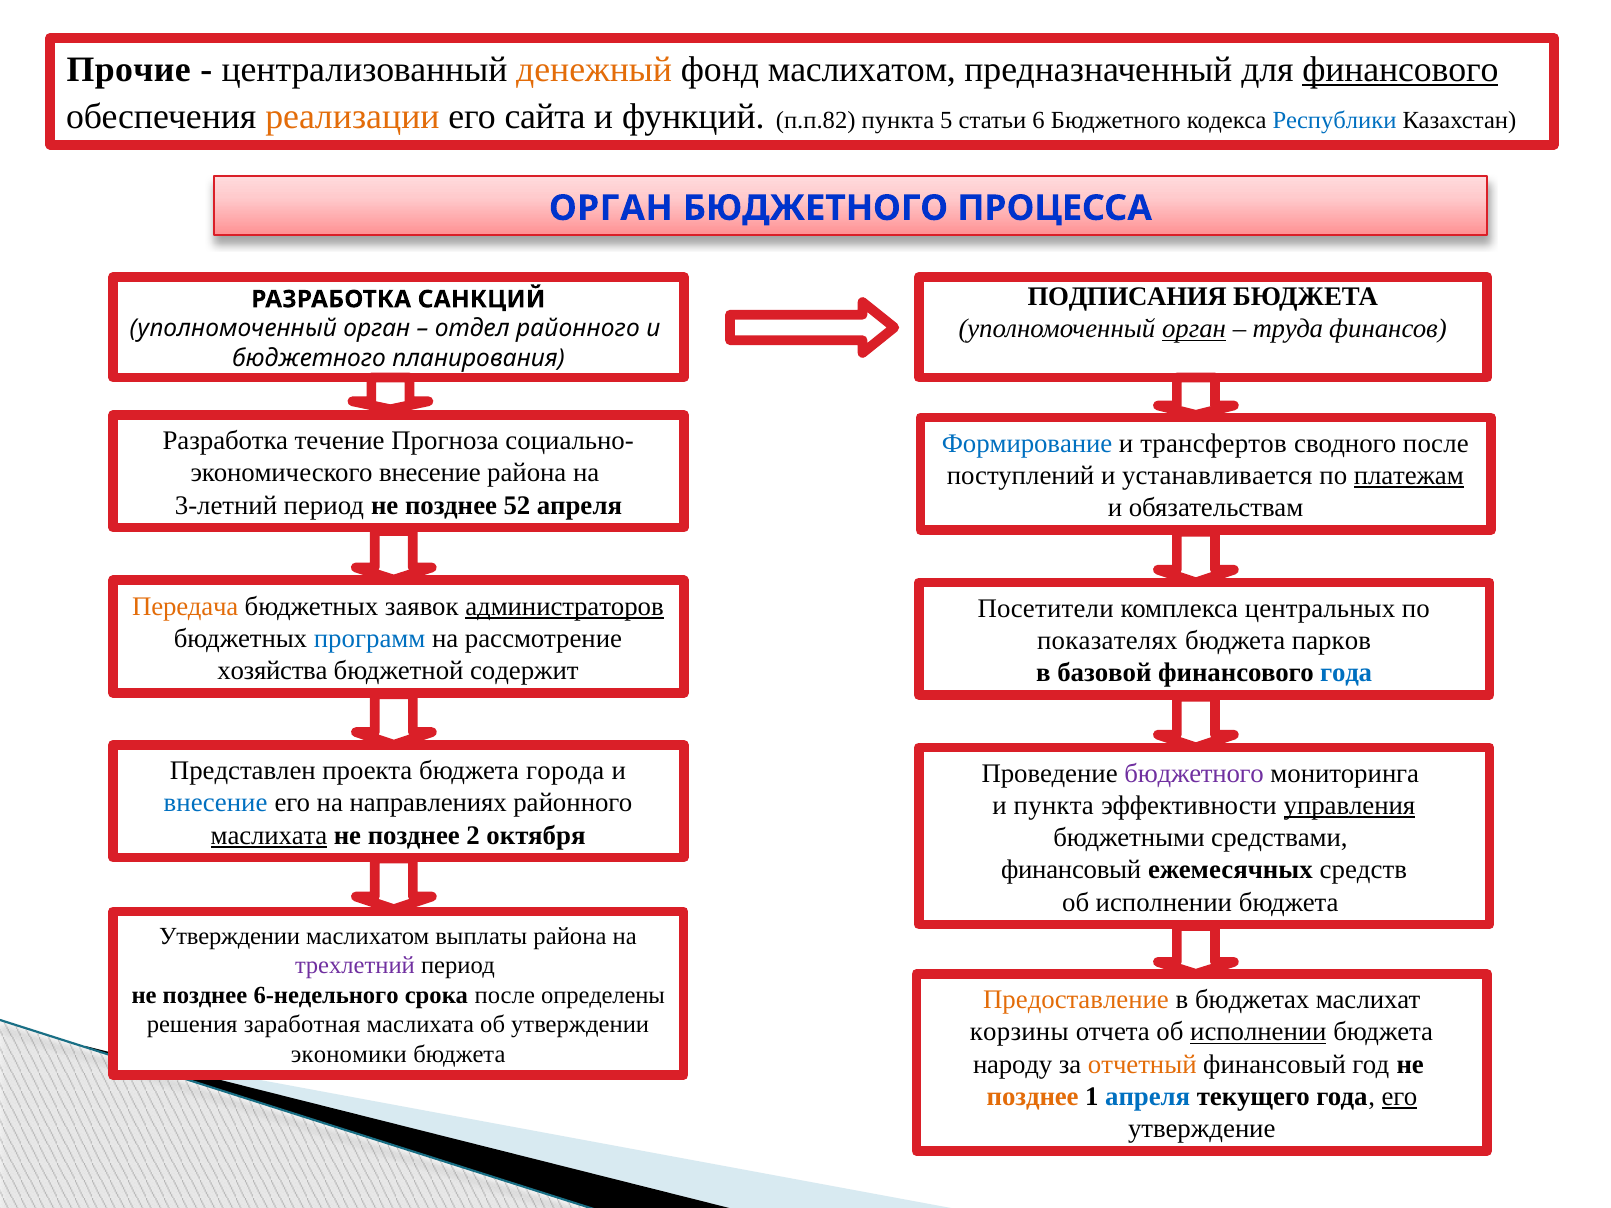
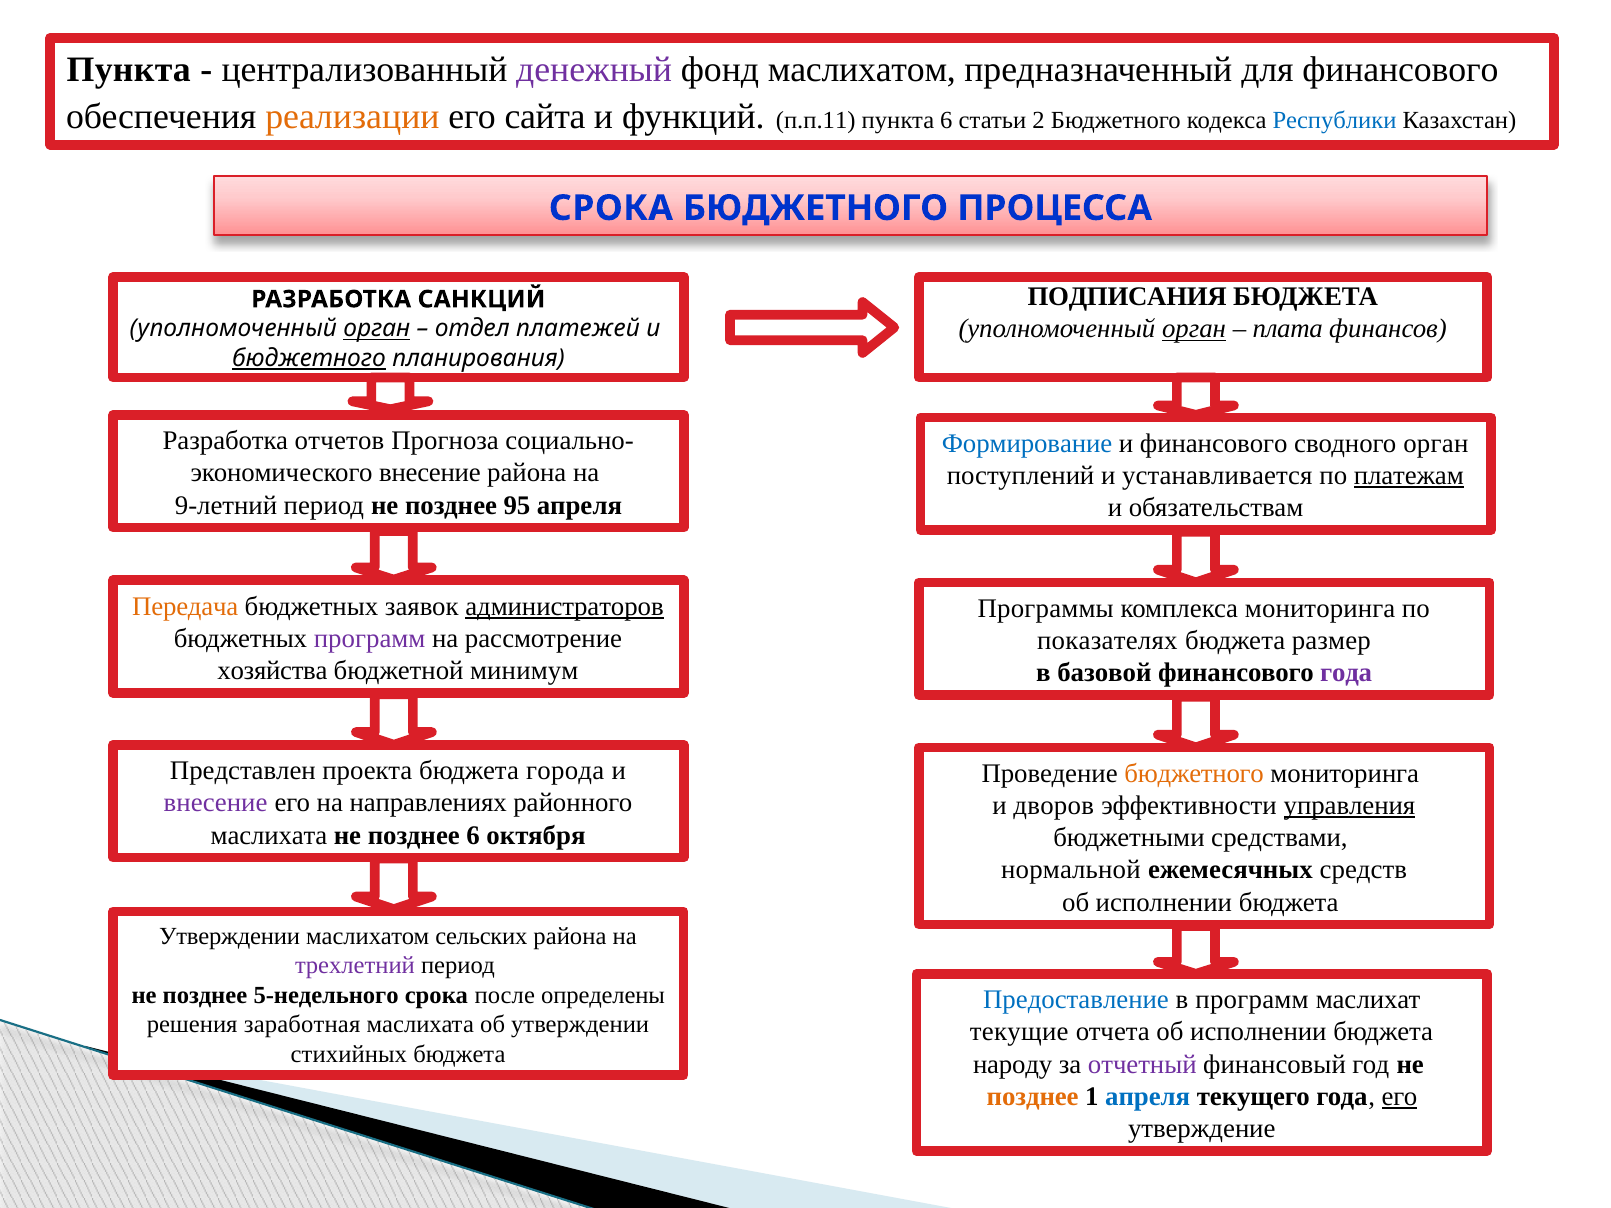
Прочие at (129, 70): Прочие -> Пункта
денежный colour: orange -> purple
финансового at (1400, 70) underline: present -> none
п.п.82: п.п.82 -> п.п.11
пункта 5: 5 -> 6
6: 6 -> 2
ОРГАН at (611, 208): ОРГАН -> СРОКА
труда: труда -> плата
орган at (377, 329) underline: none -> present
отдел районного: районного -> платежей
бюджетного at (309, 358) underline: none -> present
течение: течение -> отчетов
и трансфертов: трансфертов -> финансового
сводного после: после -> орган
3-летний: 3-летний -> 9-летний
52: 52 -> 95
Посетители: Посетители -> Программы
комплекса центральных: центральных -> мониторинга
программ at (370, 639) colour: blue -> purple
парков: парков -> размер
содержит: содержит -> минимум
года at (1346, 673) colour: blue -> purple
бюджетного at (1194, 774) colour: purple -> orange
внесение at (216, 803) colour: blue -> purple
и пункта: пункта -> дворов
маслихата at (269, 835) underline: present -> none
позднее 2: 2 -> 6
финансовый at (1071, 870): финансовый -> нормальной
выплаты: выплаты -> сельских
6-недельного: 6-недельного -> 5-недельного
Предоставление colour: orange -> blue
в бюджетах: бюджетах -> программ
корзины: корзины -> текущие
исполнении at (1258, 1032) underline: present -> none
экономики: экономики -> стихийных
отчетный colour: orange -> purple
